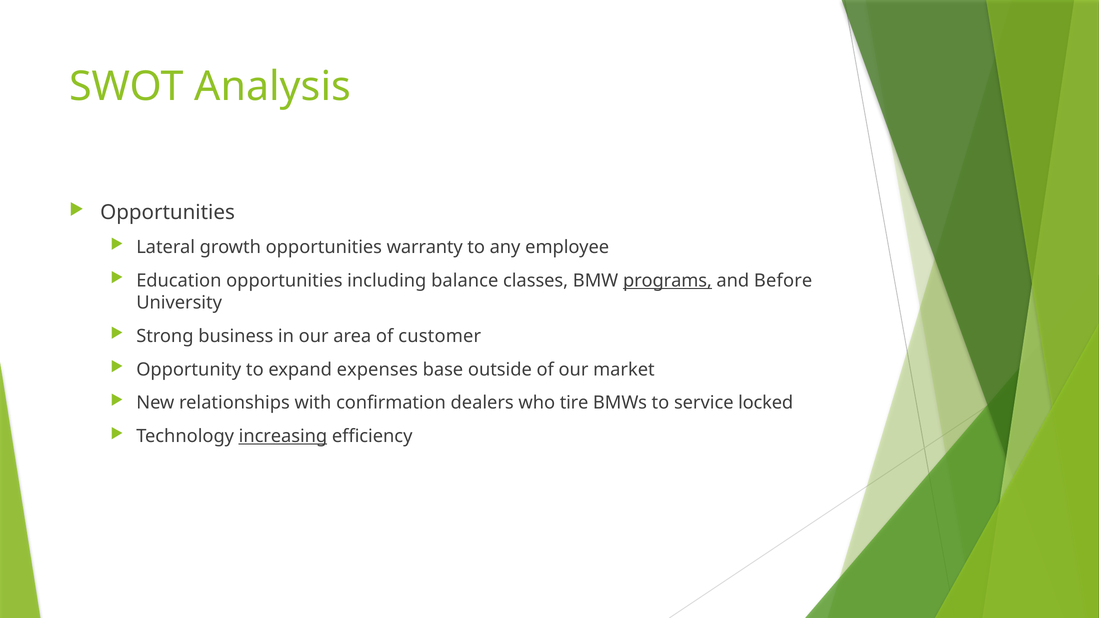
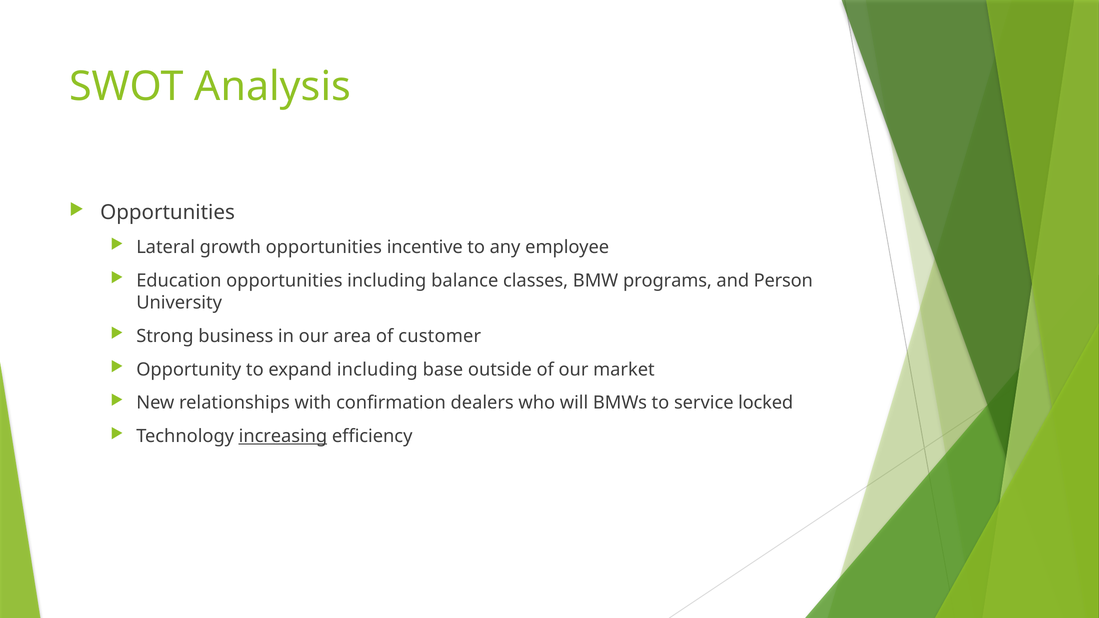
warranty: warranty -> incentive
programs underline: present -> none
Before: Before -> Person
expand expenses: expenses -> including
tire: tire -> will
